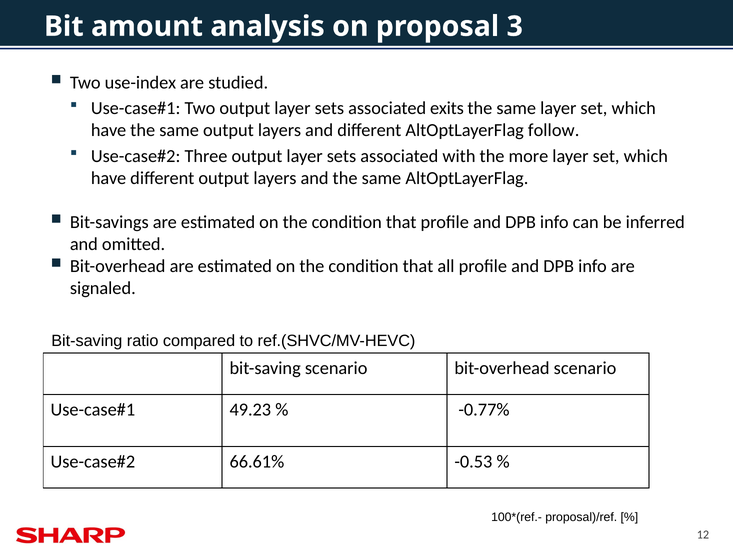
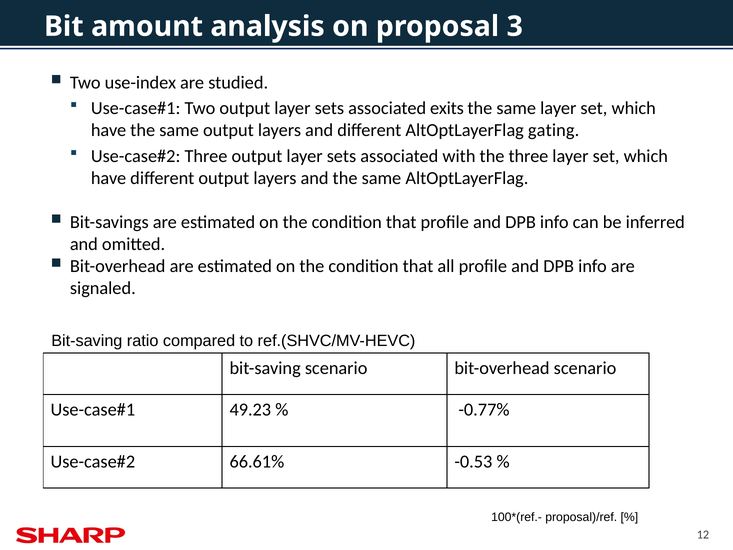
follow: follow -> gating
the more: more -> three
